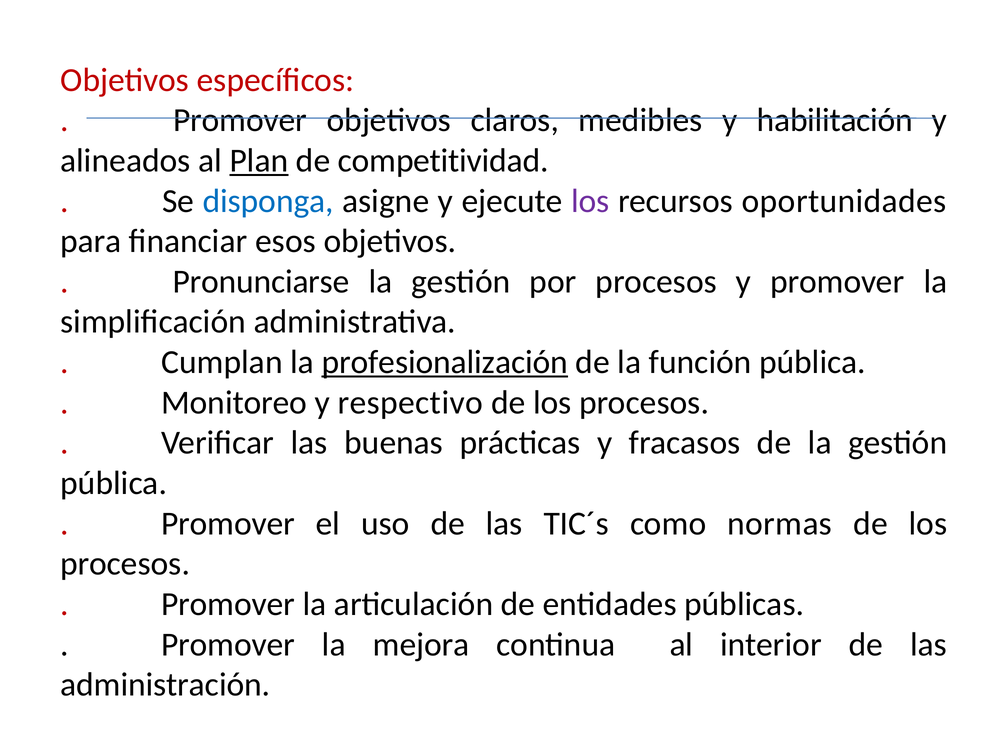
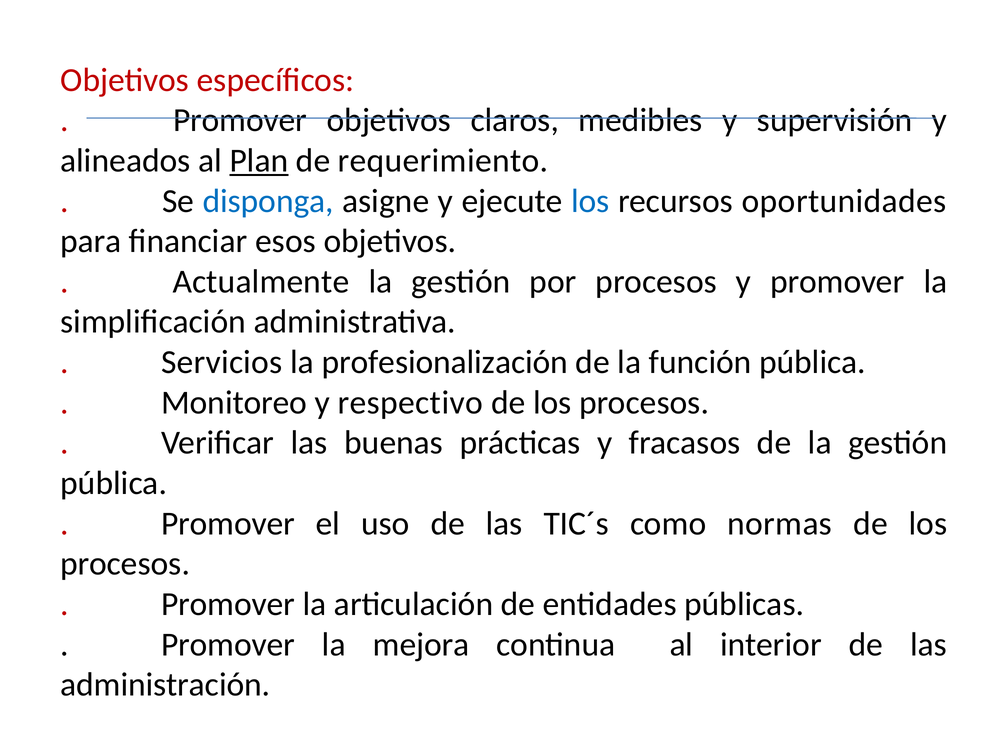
habilitación: habilitación -> supervisión
competitividad: competitividad -> requerimiento
los at (590, 201) colour: purple -> blue
Pronunciarse: Pronunciarse -> Actualmente
Cumplan: Cumplan -> Servicios
profesionalización underline: present -> none
